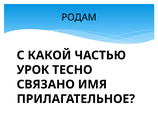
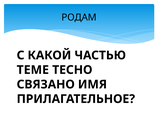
УРОК: УРОК -> ТЕМЕ
